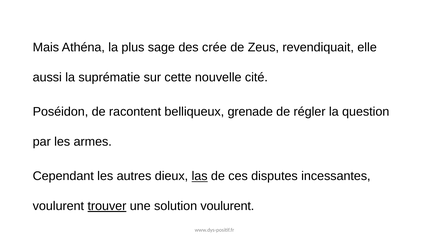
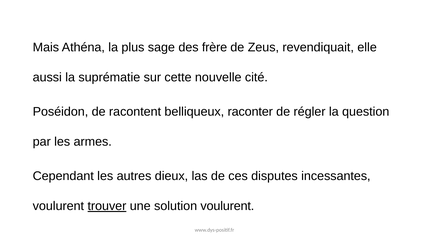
crée: crée -> frère
grenade: grenade -> raconter
las underline: present -> none
